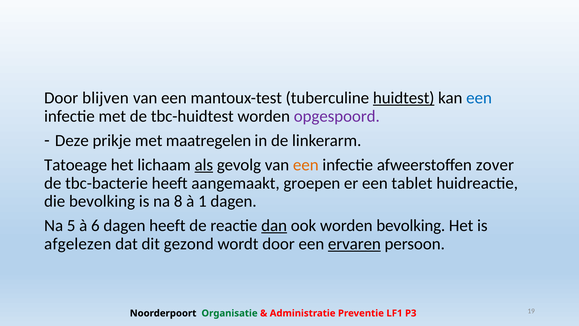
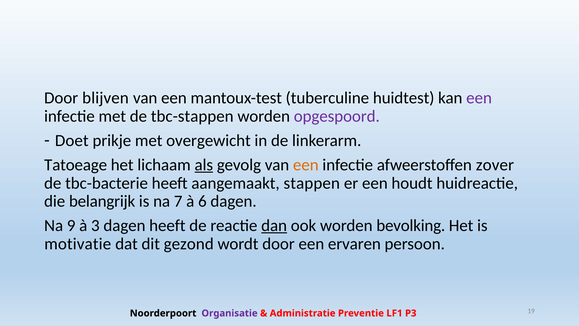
huidtest underline: present -> none
een at (479, 98) colour: blue -> purple
tbc-huidtest: tbc-huidtest -> tbc-stappen
Deze: Deze -> Doet
maatregelen: maatregelen -> overgewicht
groepen: groepen -> stappen
tablet: tablet -> houdt
die bevolking: bevolking -> belangrijk
8: 8 -> 7
1: 1 -> 6
5: 5 -> 9
6: 6 -> 3
afgelezen: afgelezen -> motivatie
ervaren underline: present -> none
Organisatie colour: green -> purple
